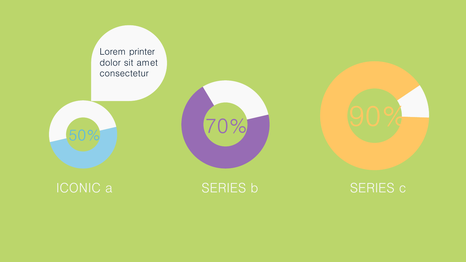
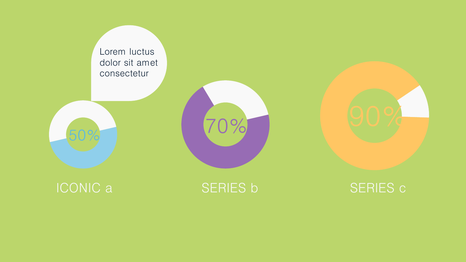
printer: printer -> luctus
